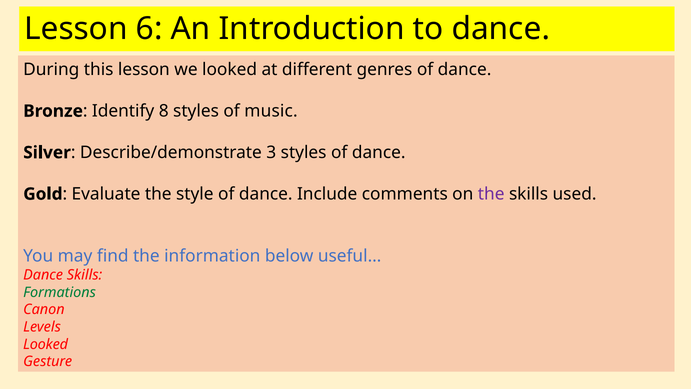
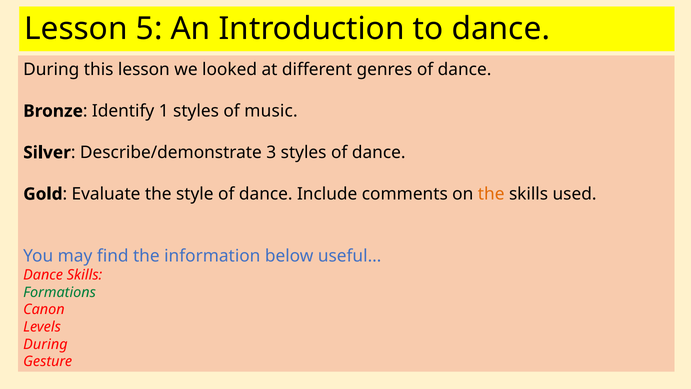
6: 6 -> 5
8: 8 -> 1
the at (491, 194) colour: purple -> orange
Looked at (46, 344): Looked -> During
